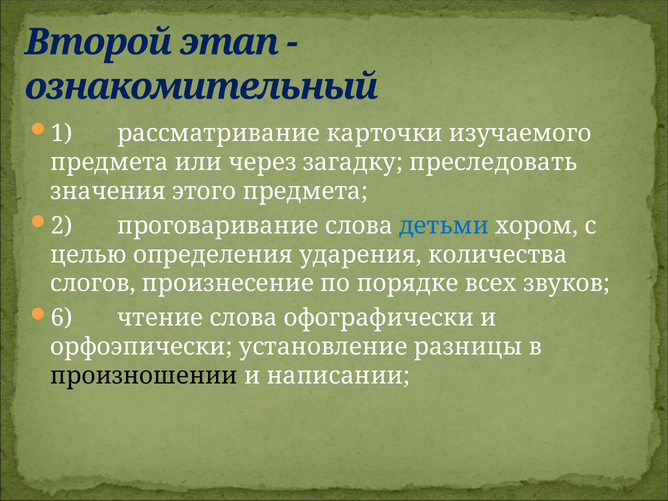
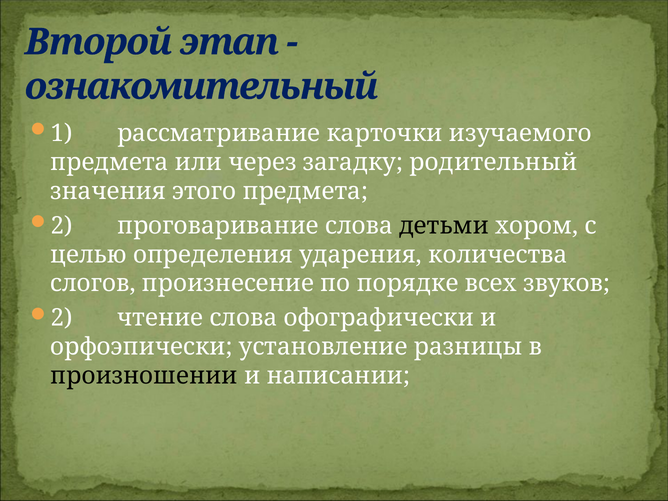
преследовать: преследовать -> родительный
детьми colour: blue -> black
6 at (62, 318): 6 -> 2
